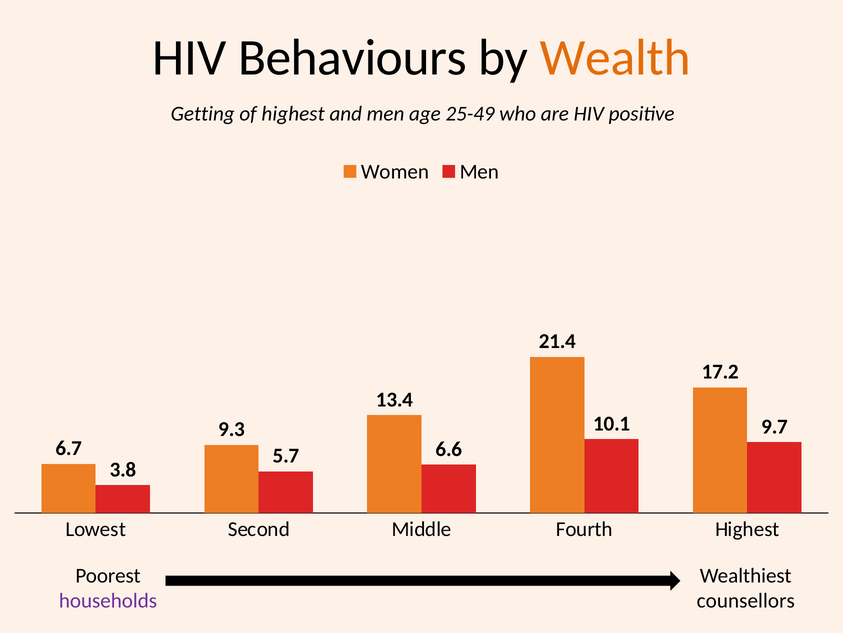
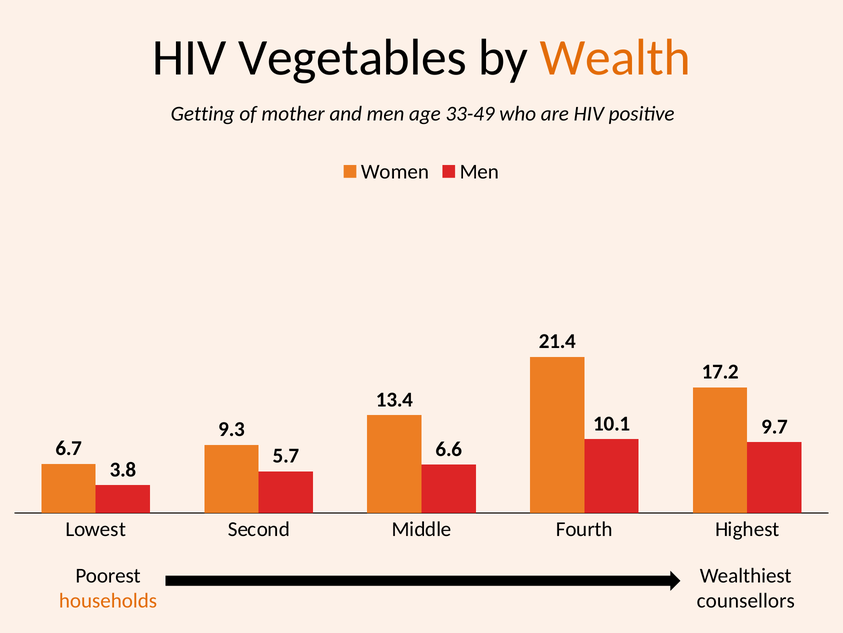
Behaviours: Behaviours -> Vegetables
of highest: highest -> mother
25-49: 25-49 -> 33-49
households colour: purple -> orange
